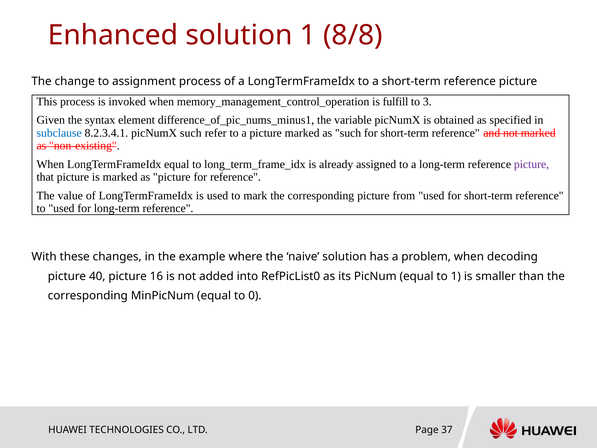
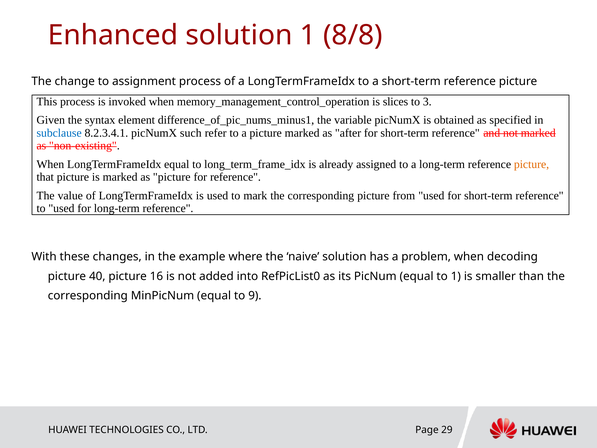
fulfill: fulfill -> slices
as such: such -> after
picture at (532, 164) colour: purple -> orange
0: 0 -> 9
37: 37 -> 29
